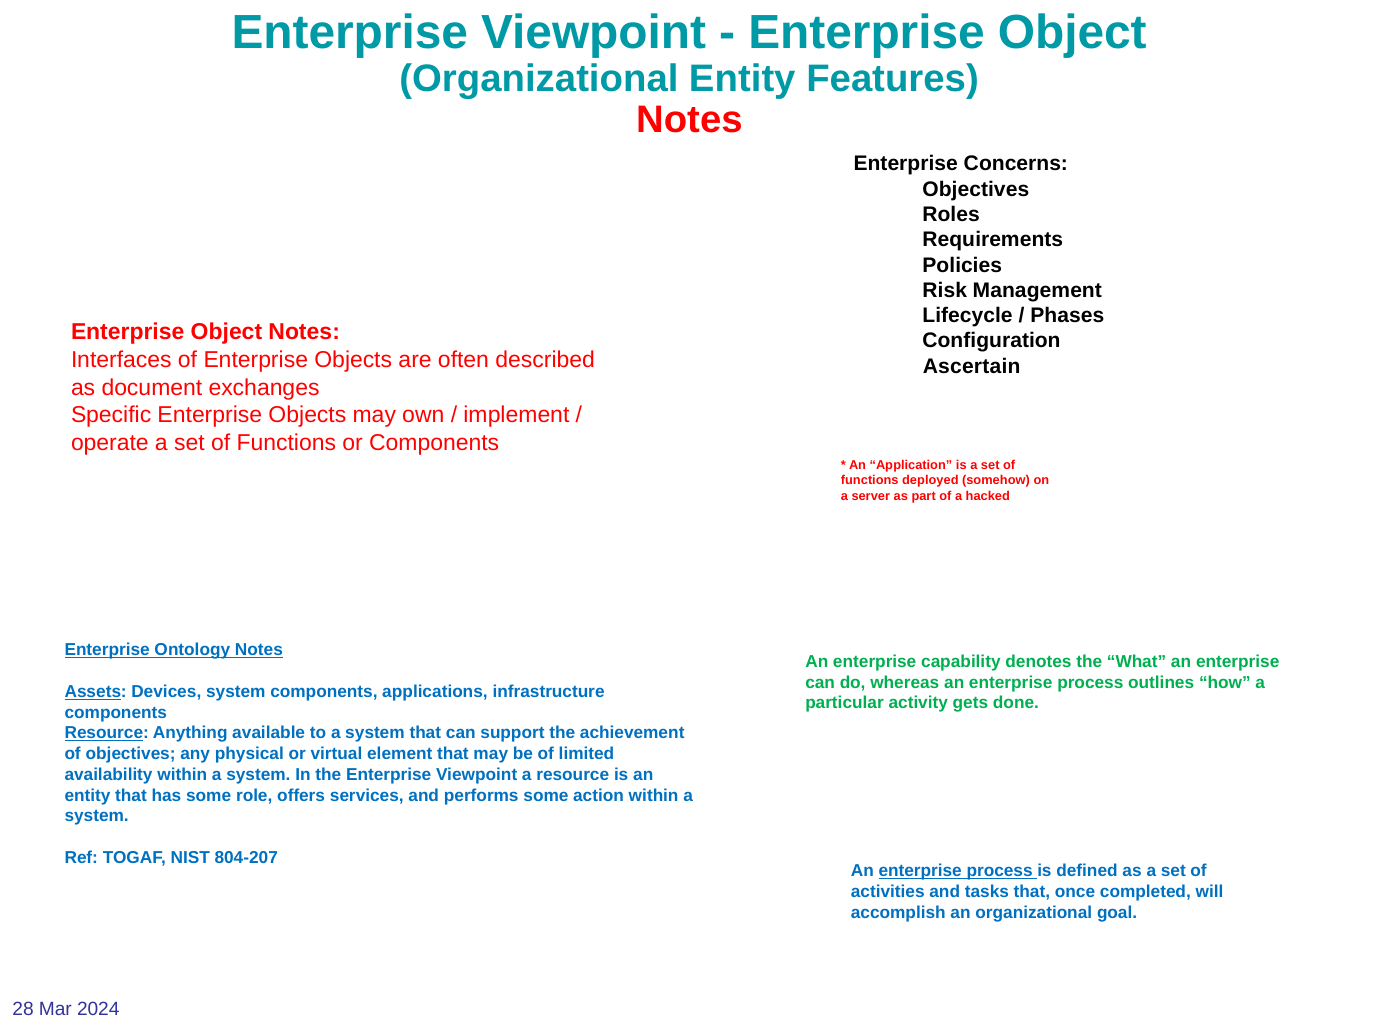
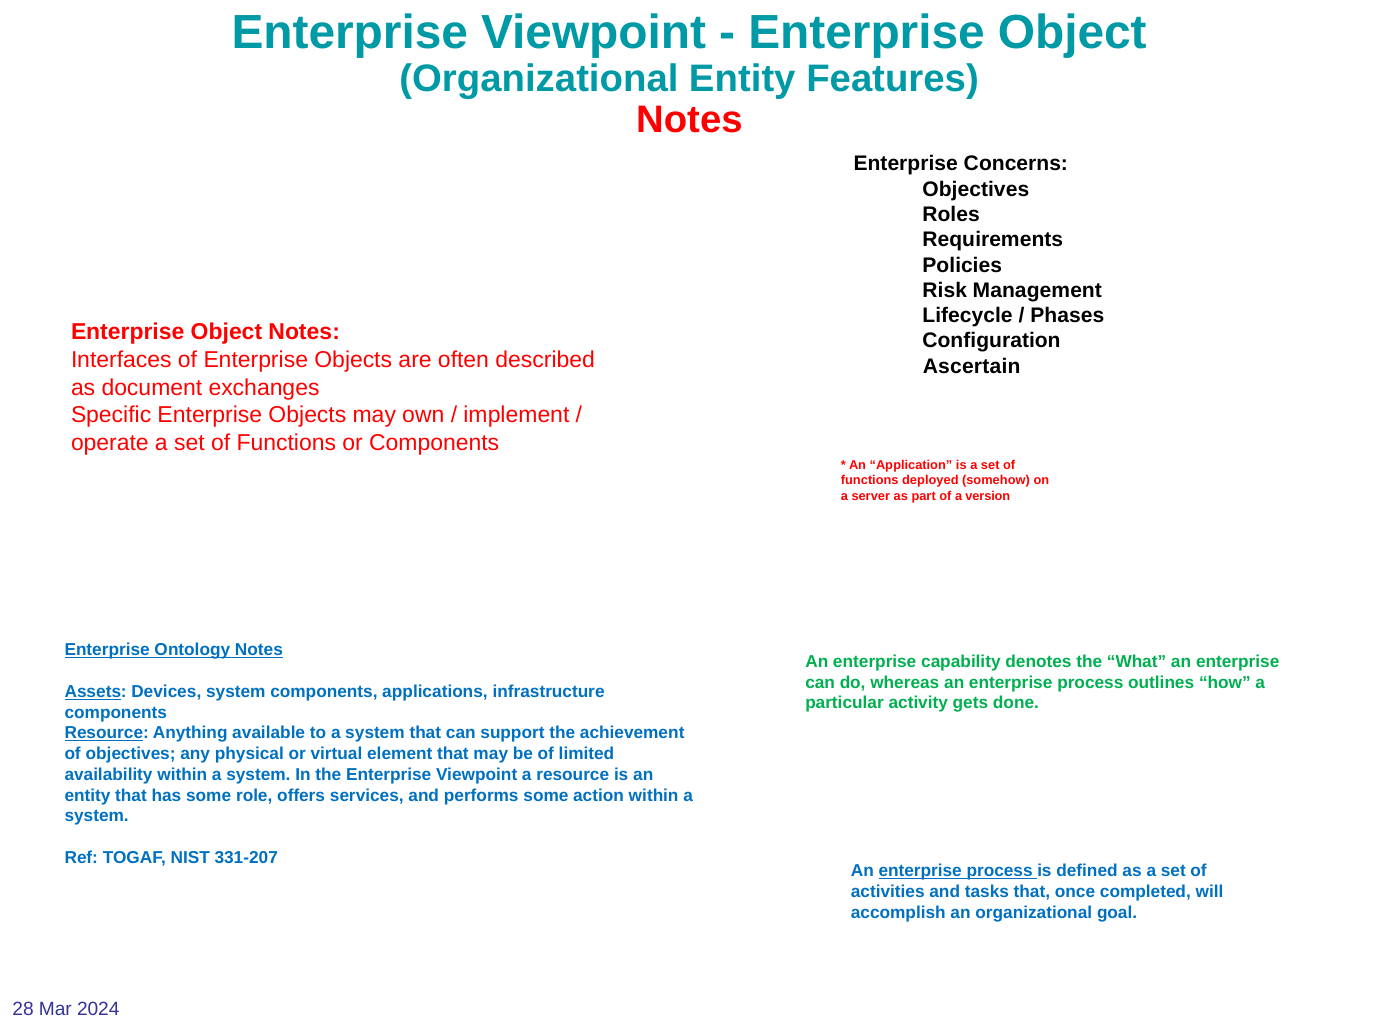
hacked: hacked -> version
804-207: 804-207 -> 331-207
